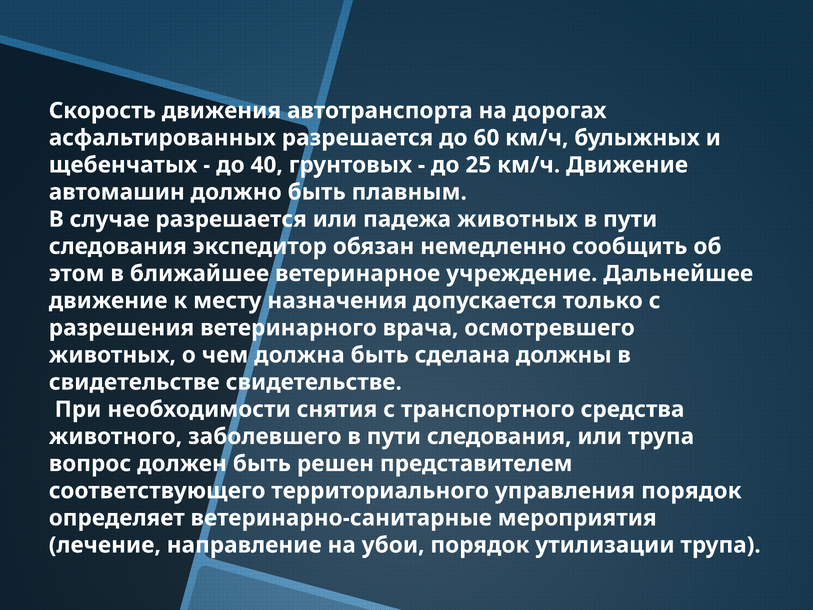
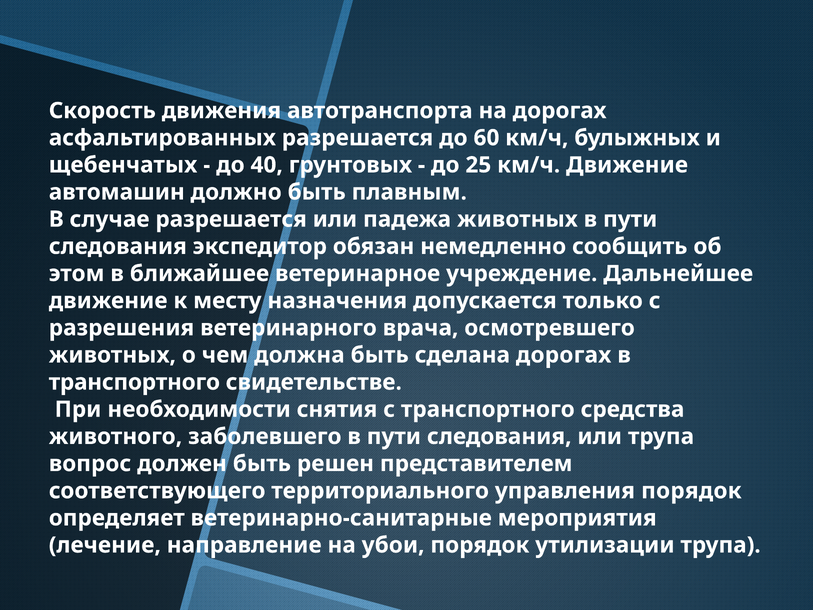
сделана должны: должны -> дорогах
свидетельстве at (134, 382): свидетельстве -> транспортного
